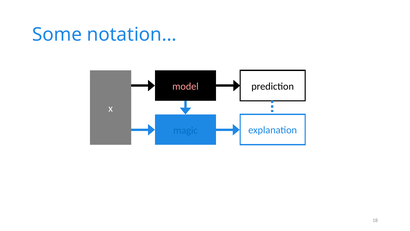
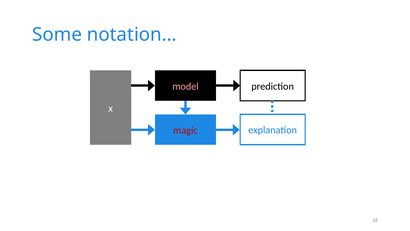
magic colour: blue -> red
